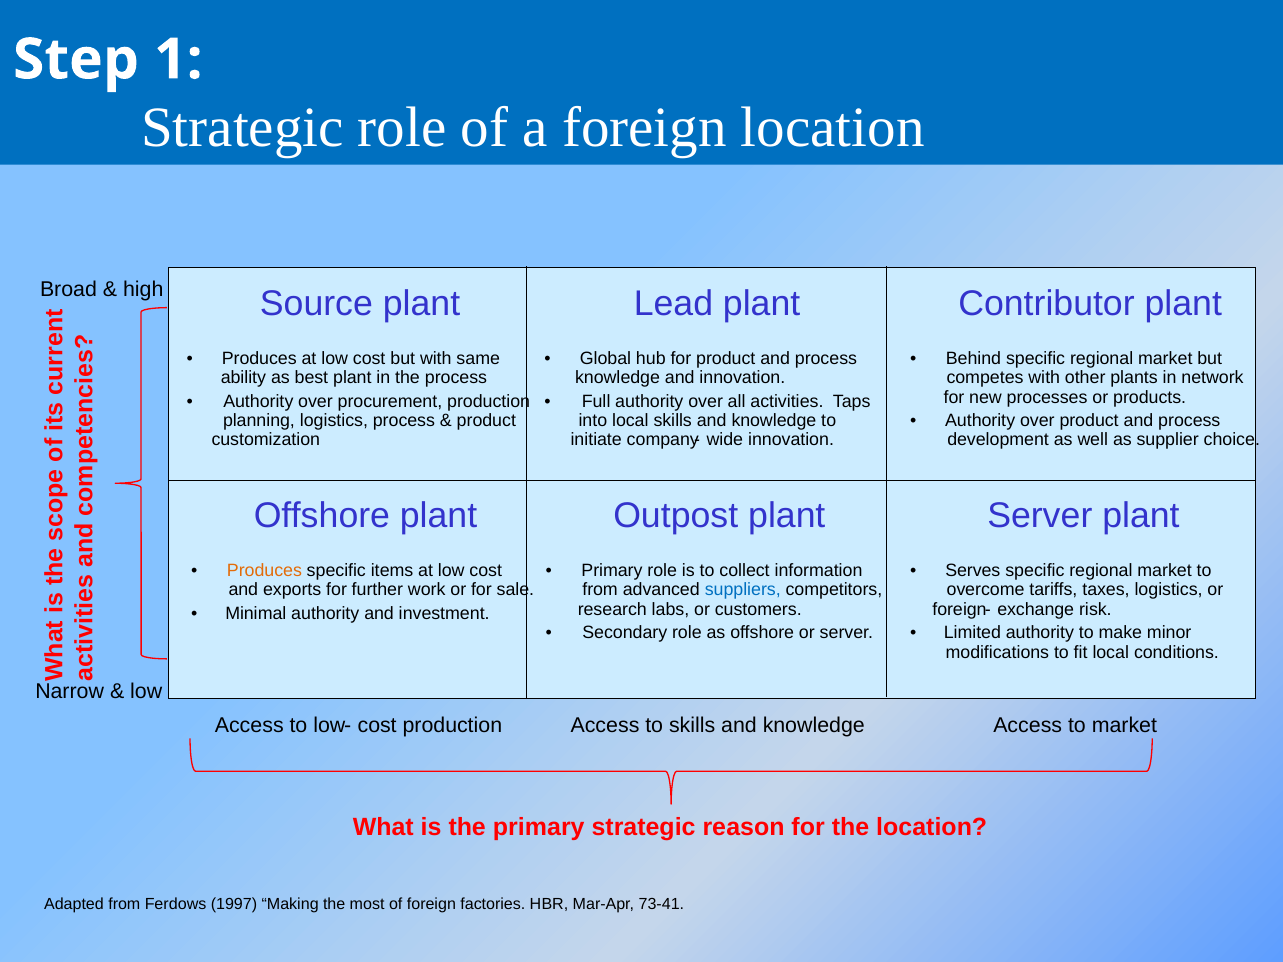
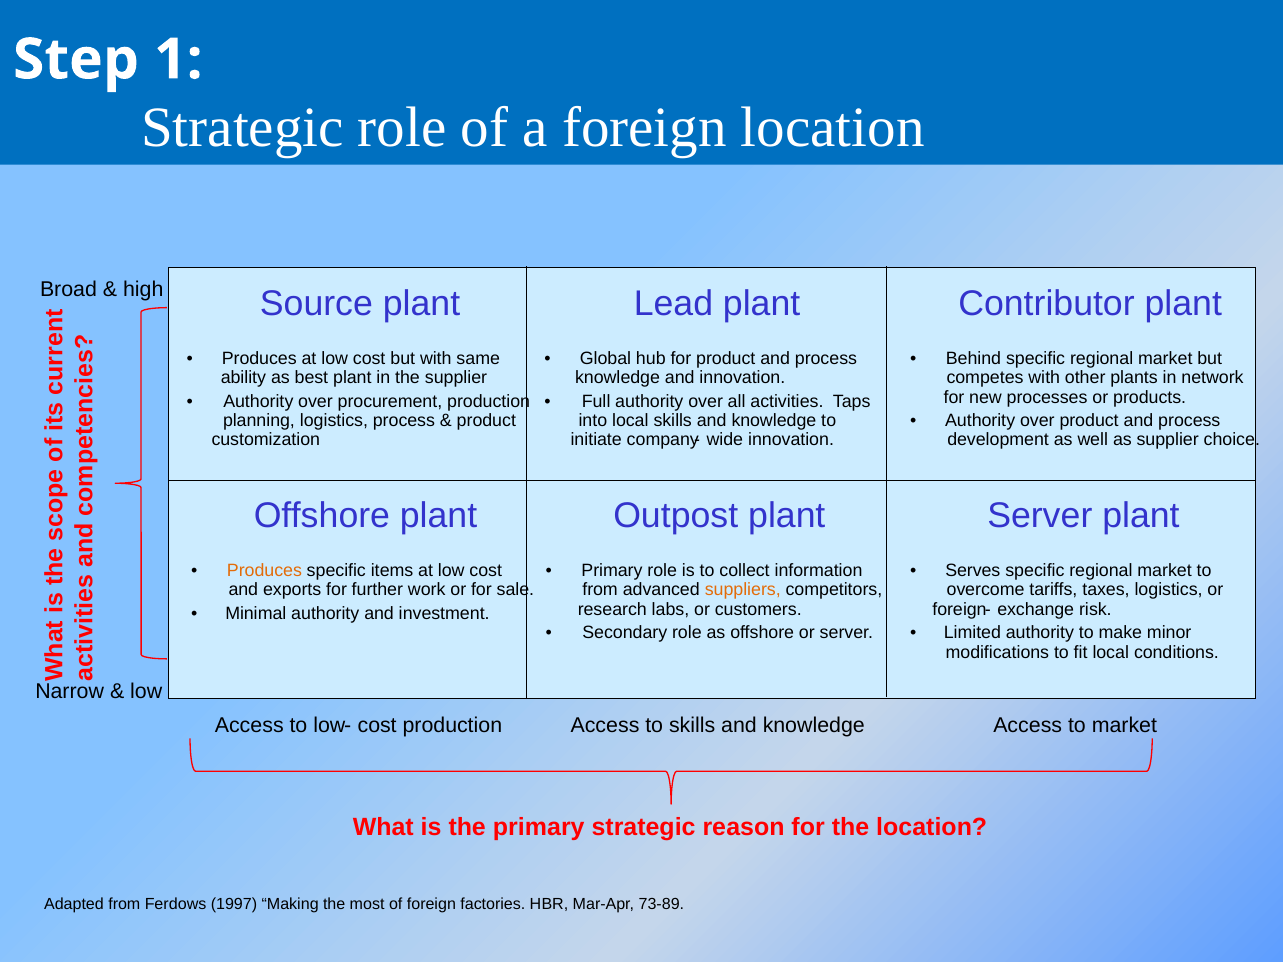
the process: process -> supplier
suppliers colour: blue -> orange
73-41: 73-41 -> 73-89
